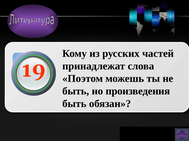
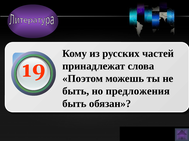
произведения: произведения -> предложения
